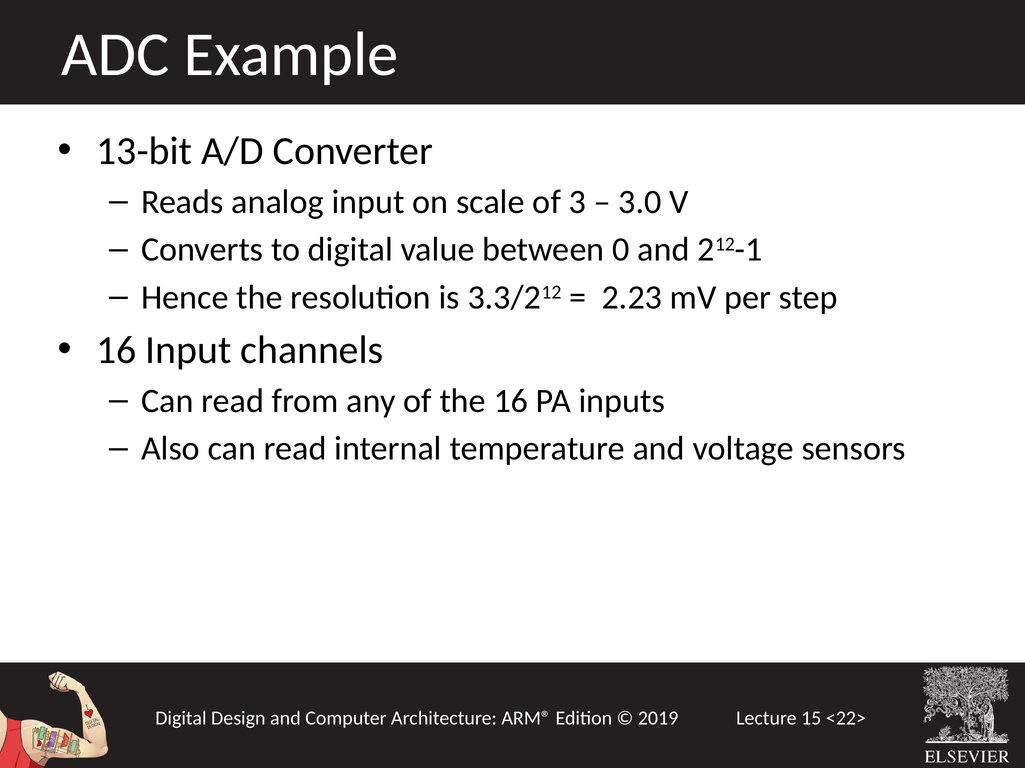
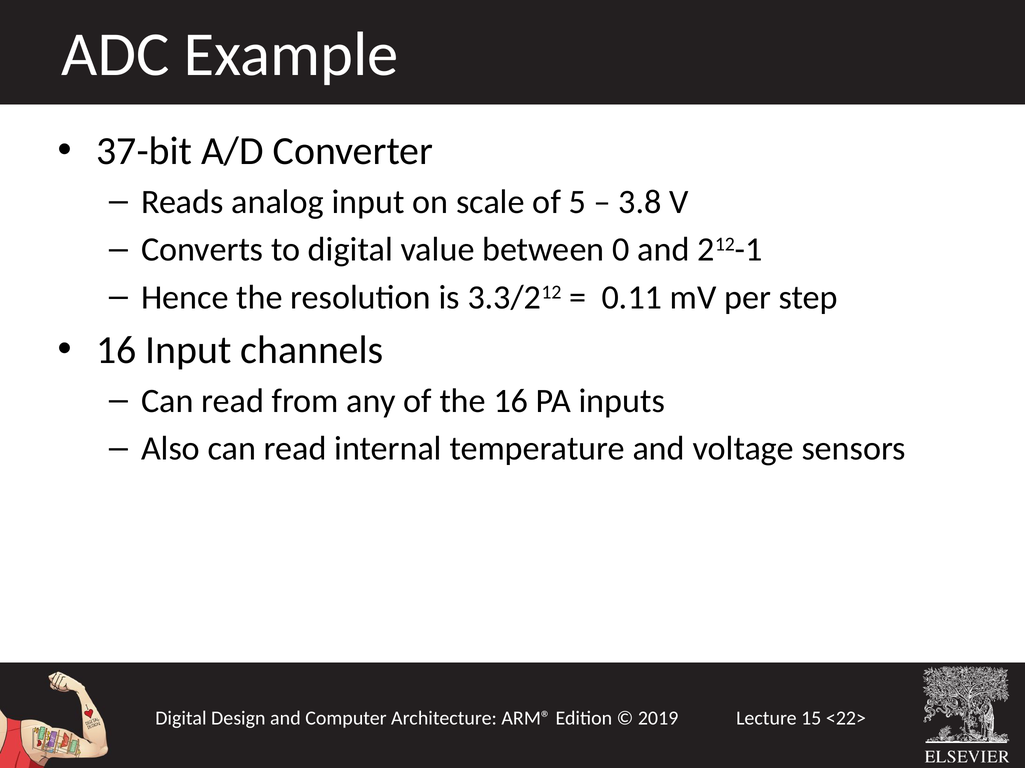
13-bit: 13-bit -> 37-bit
3: 3 -> 5
3.0: 3.0 -> 3.8
2.23: 2.23 -> 0.11
